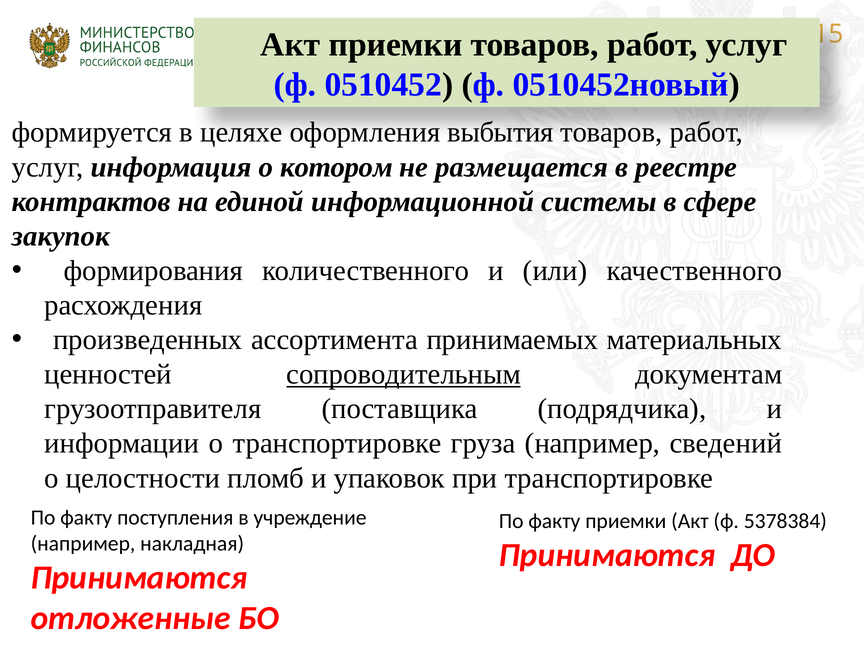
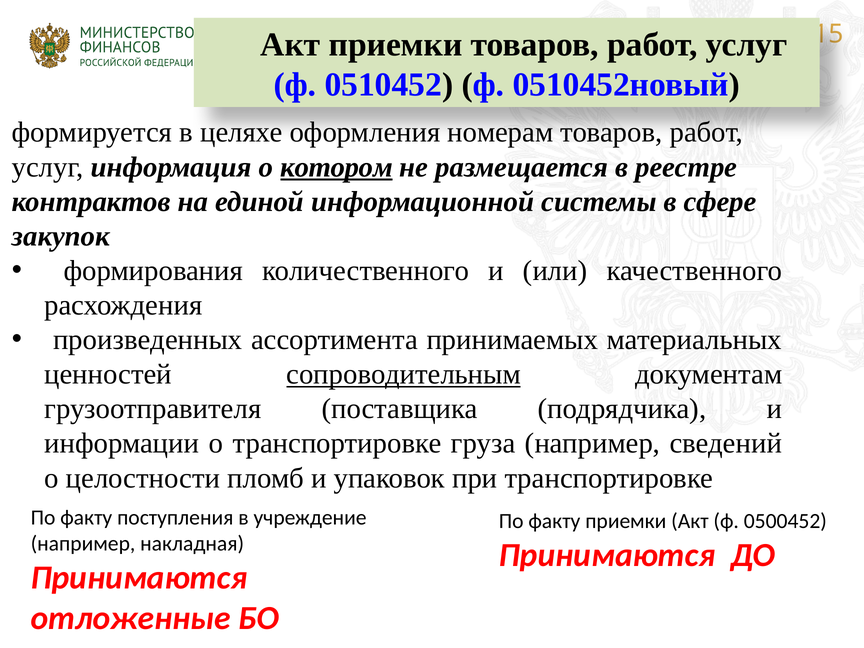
выбытия: выбытия -> номерам
котором underline: none -> present
5378384: 5378384 -> 0500452
